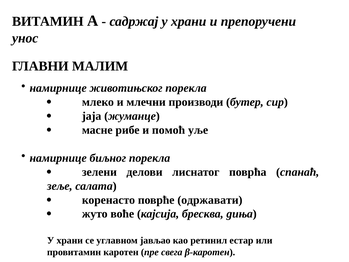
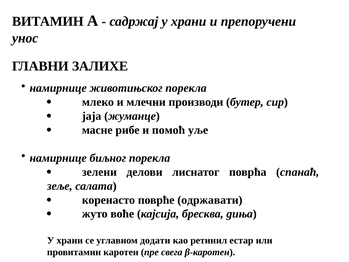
МАЛИМ: МАЛИМ -> ЗАЛИХЕ
јављао: јављао -> додати
